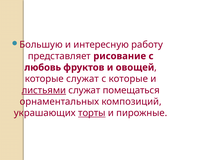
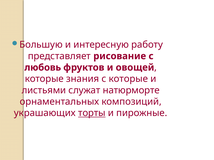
которые служат: служат -> знания
листьями underline: present -> none
помещаться: помещаться -> натюрморте
